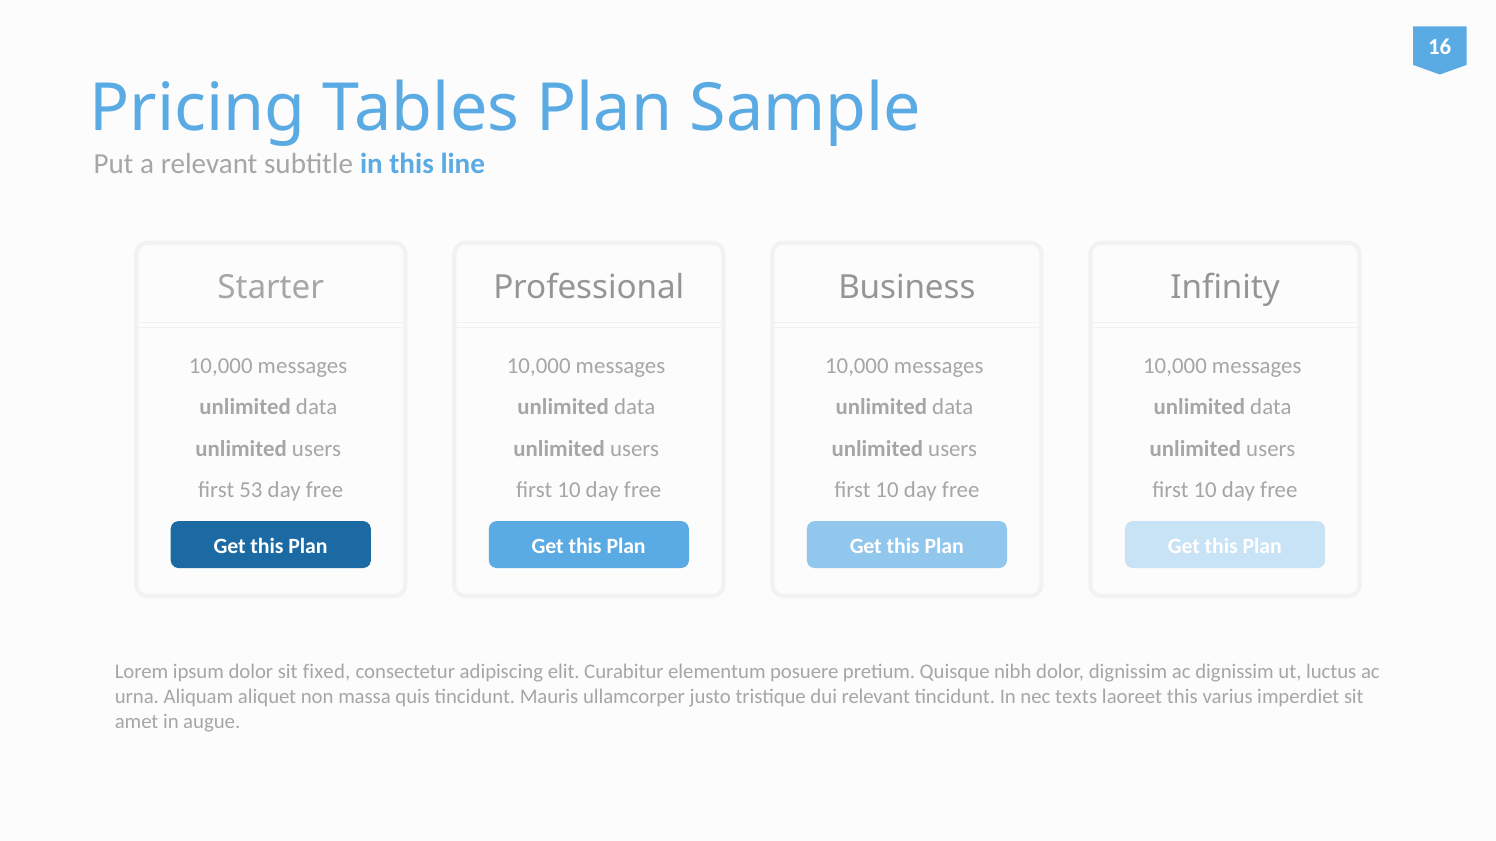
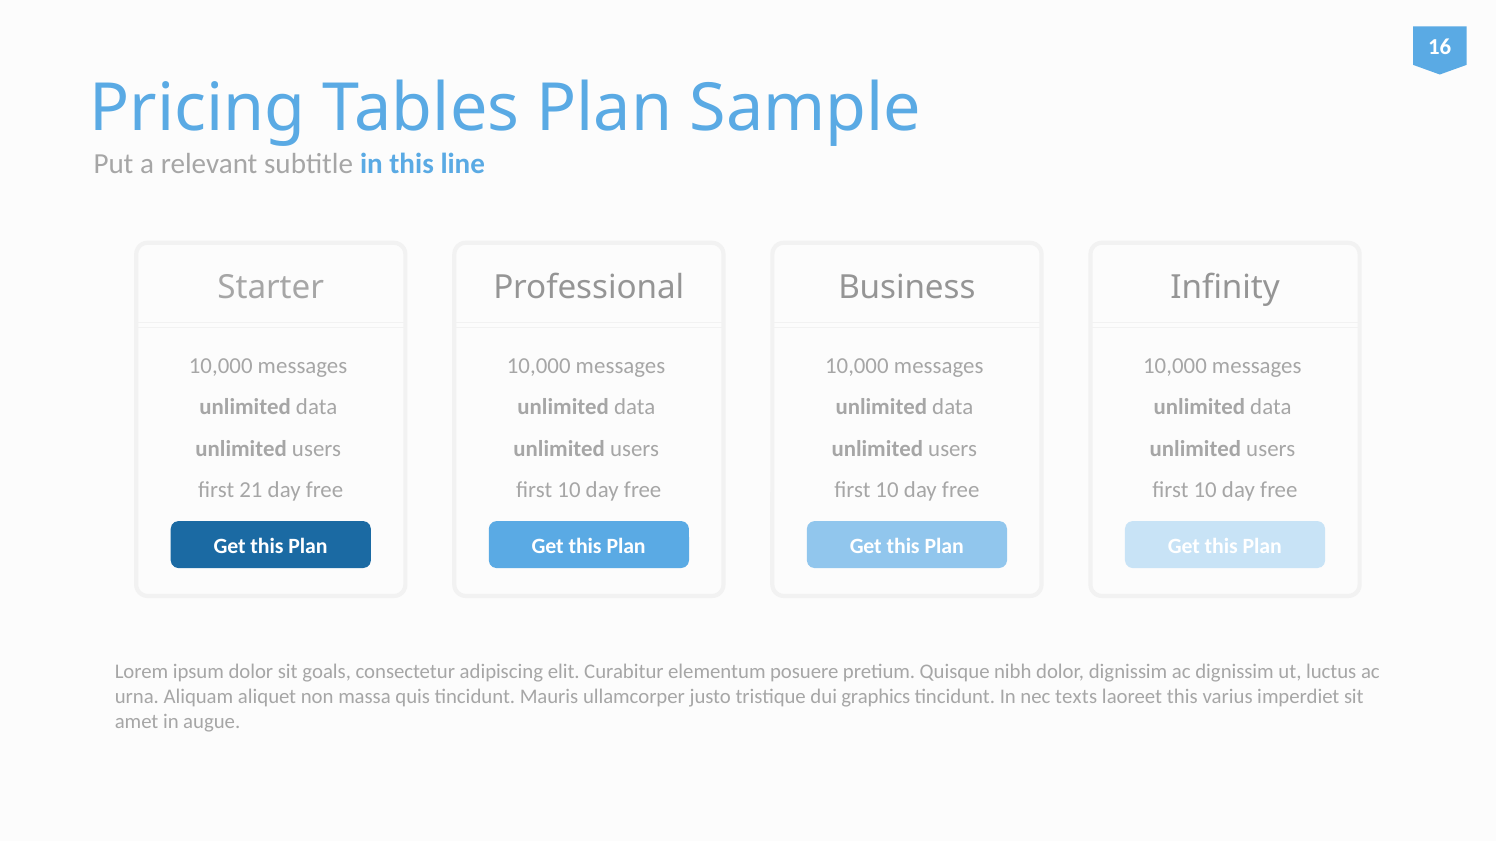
53: 53 -> 21
fixed: fixed -> goals
dui relevant: relevant -> graphics
